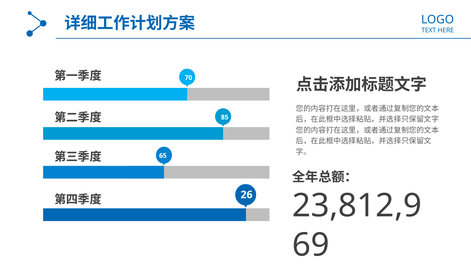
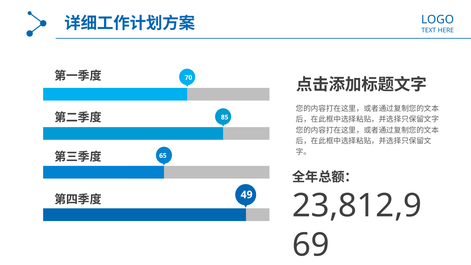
26: 26 -> 49
